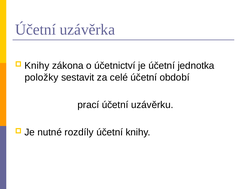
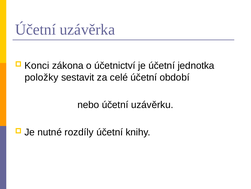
Knihy at (37, 65): Knihy -> Konci
prací: prací -> nebo
